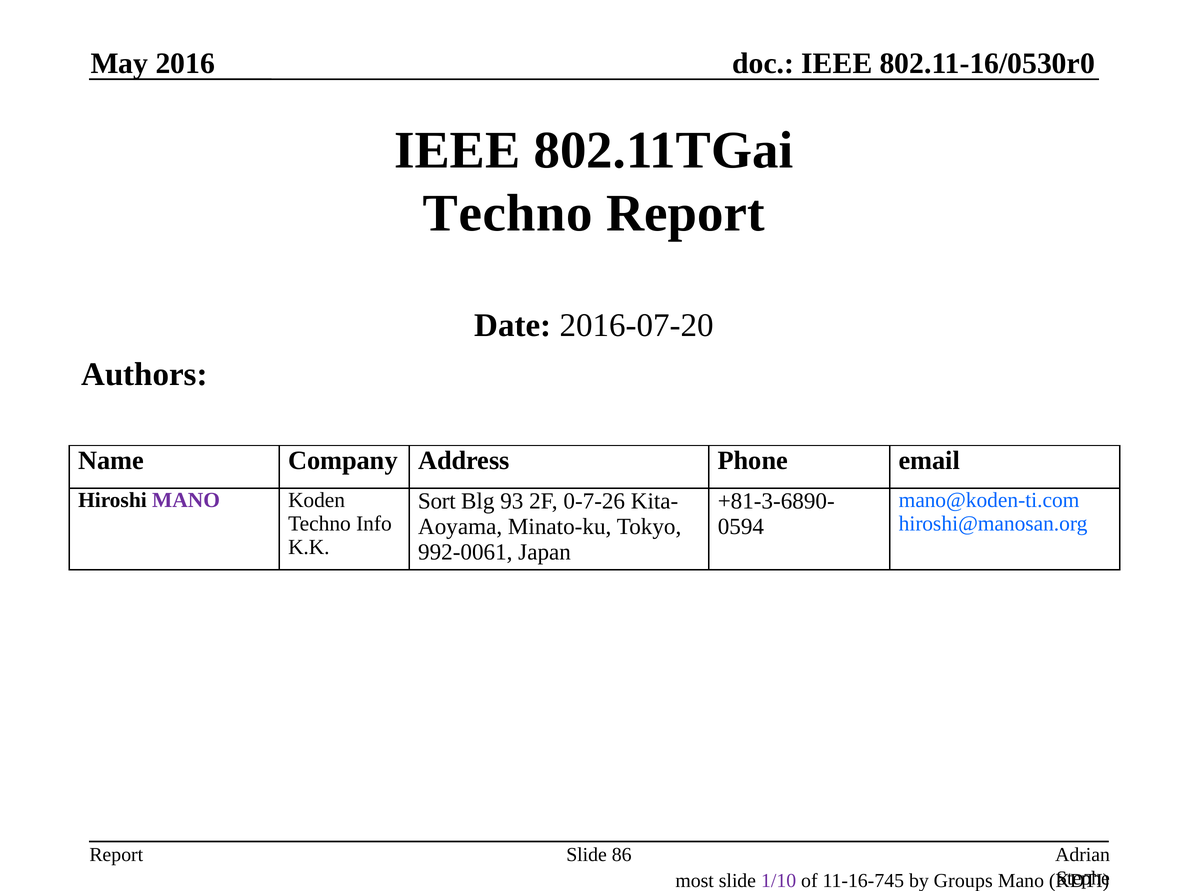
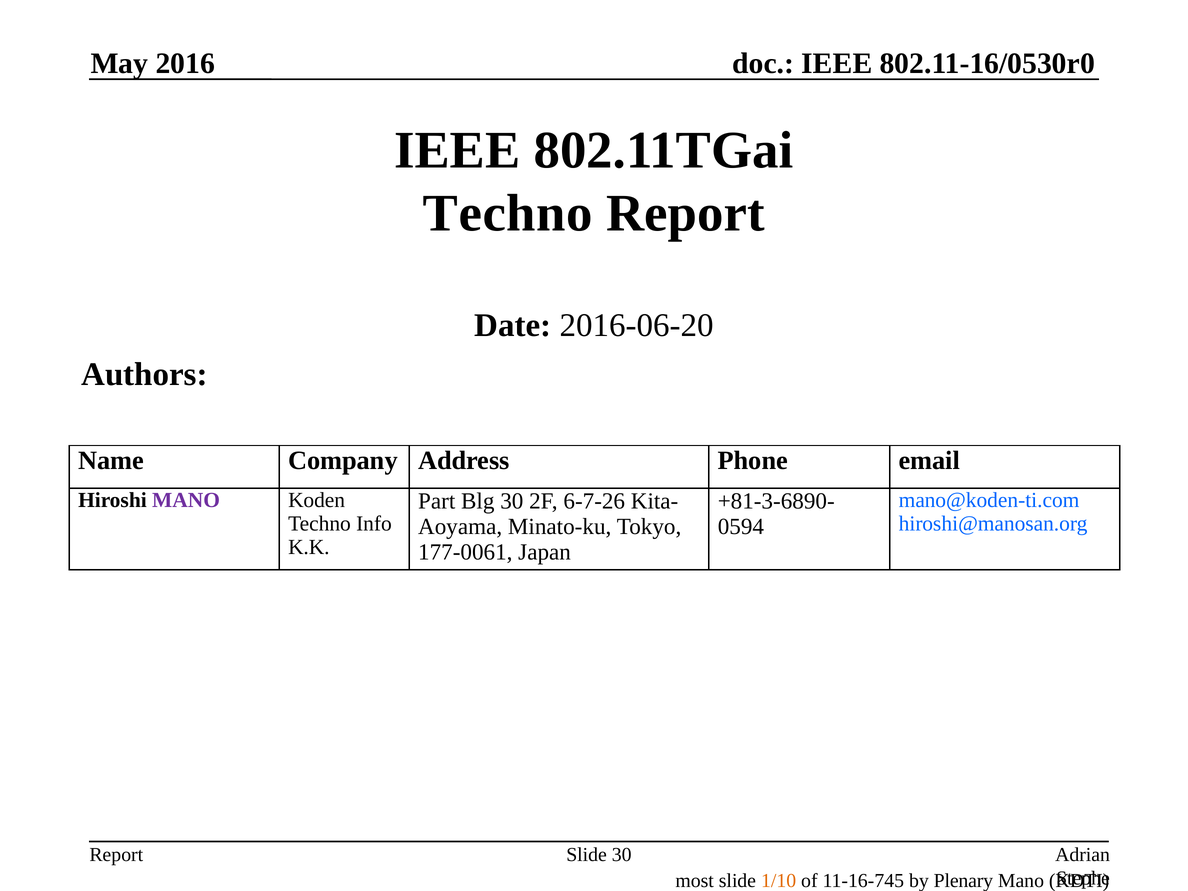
2016-07-20: 2016-07-20 -> 2016-06-20
Sort: Sort -> Part
Blg 93: 93 -> 30
0-7-26: 0-7-26 -> 6-7-26
992-0061: 992-0061 -> 177-0061
Slide 86: 86 -> 30
1/10 colour: purple -> orange
Groups: Groups -> Plenary
